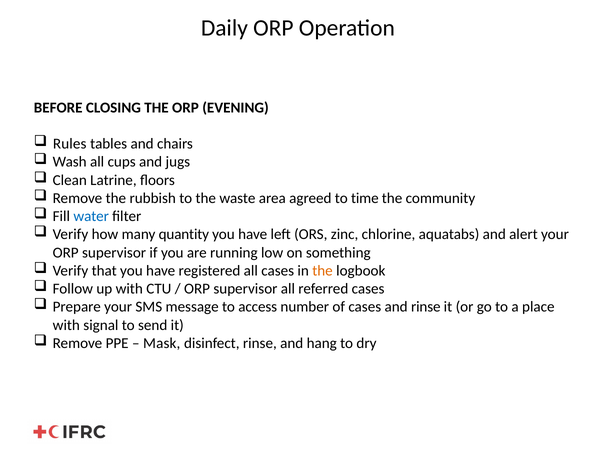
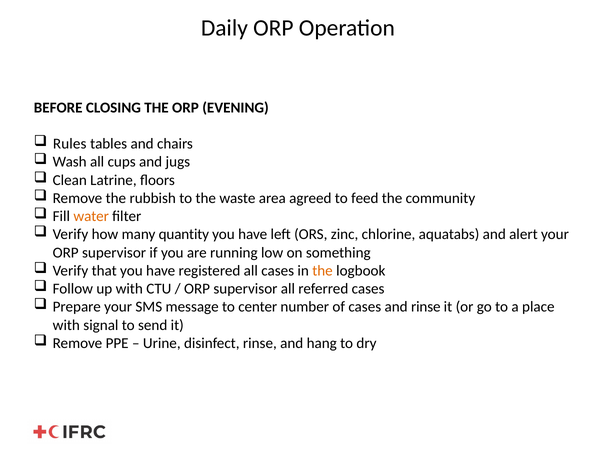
time: time -> feed
water colour: blue -> orange
access: access -> center
Mask: Mask -> Urine
